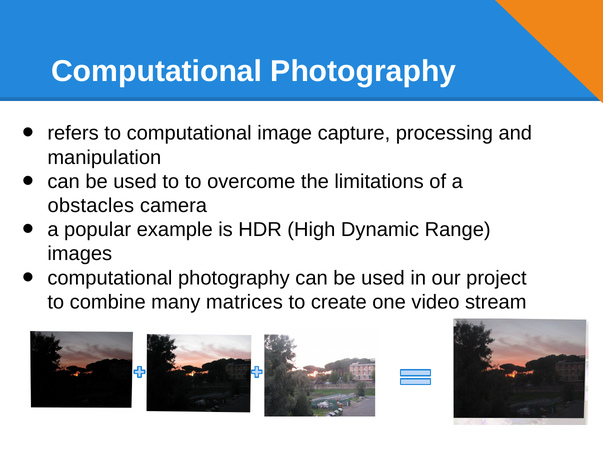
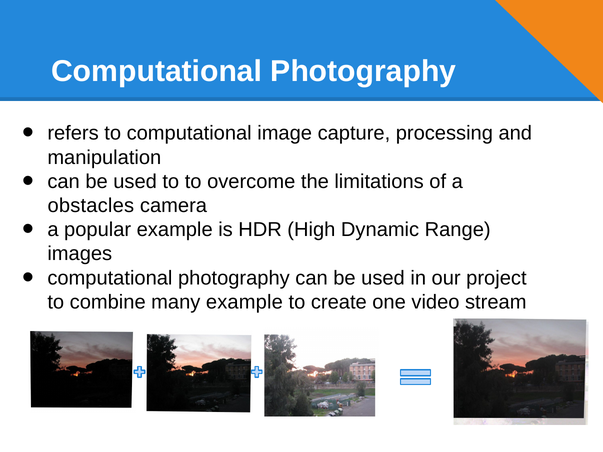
many matrices: matrices -> example
